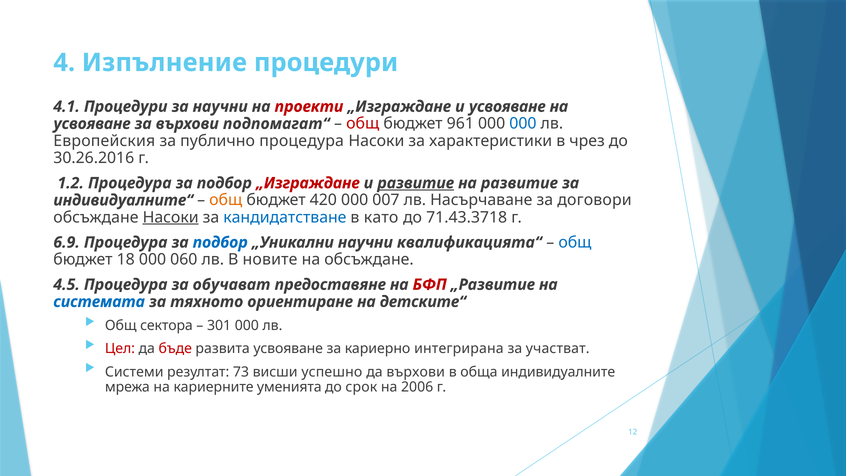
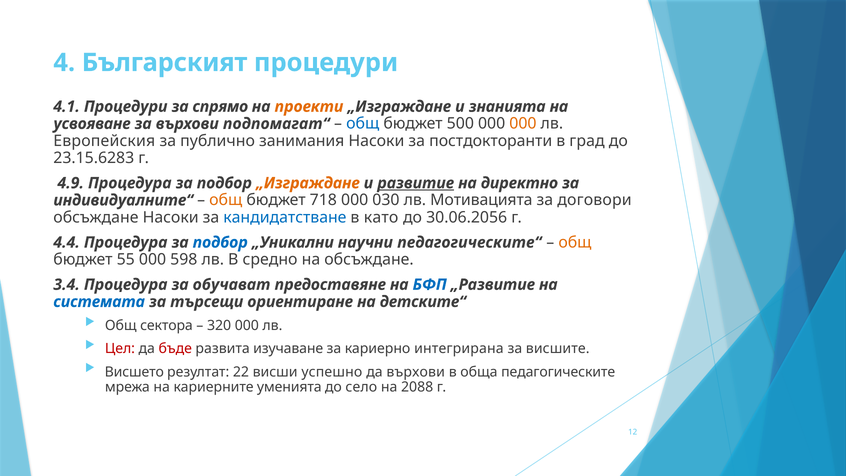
Изпълнение: Изпълнение -> Българският
за научни: научни -> спрямо
проекти colour: red -> orange
и усвояване: усвояване -> знанията
общ at (363, 124) colour: red -> blue
961: 961 -> 500
000 at (523, 124) colour: blue -> orange
публично процедура: процедура -> занимания
характеристики: характеристики -> постдокторанти
чрез: чрез -> град
30.26.2016: 30.26.2016 -> 23.15.6283
1.2: 1.2 -> 4.9
„Изграждане at (308, 183) colour: red -> orange
на развитие: развитие -> директно
420: 420 -> 718
007: 007 -> 030
Насърчаване: Насърчаване -> Мотивацията
Насоки at (171, 217) underline: present -> none
71.43.3718: 71.43.3718 -> 30.06.2056
6.9: 6.9 -> 4.4
квалификацията“: квалификацията“ -> педагогическите“
общ at (575, 242) colour: blue -> orange
18: 18 -> 55
060: 060 -> 598
новите: новите -> средно
4.5: 4.5 -> 3.4
БФП colour: red -> blue
тяхното: тяхното -> търсещи
301: 301 -> 320
развита усвояване: усвояване -> изучаване
участват: участват -> висшите
Системи: Системи -> Висшето
73: 73 -> 22
индивидуалните: индивидуалните -> педагогическите
срок: срок -> село
2006: 2006 -> 2088
